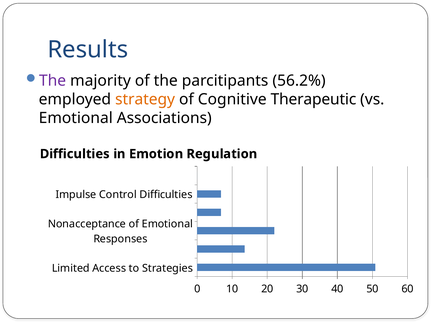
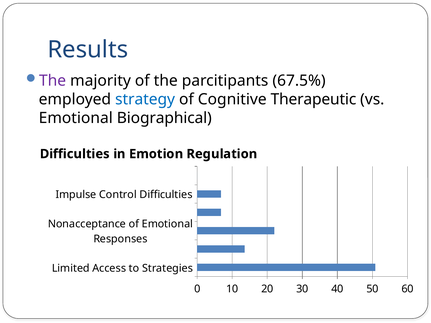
56.2%: 56.2% -> 67.5%
strategy colour: orange -> blue
Associations: Associations -> Biographical
